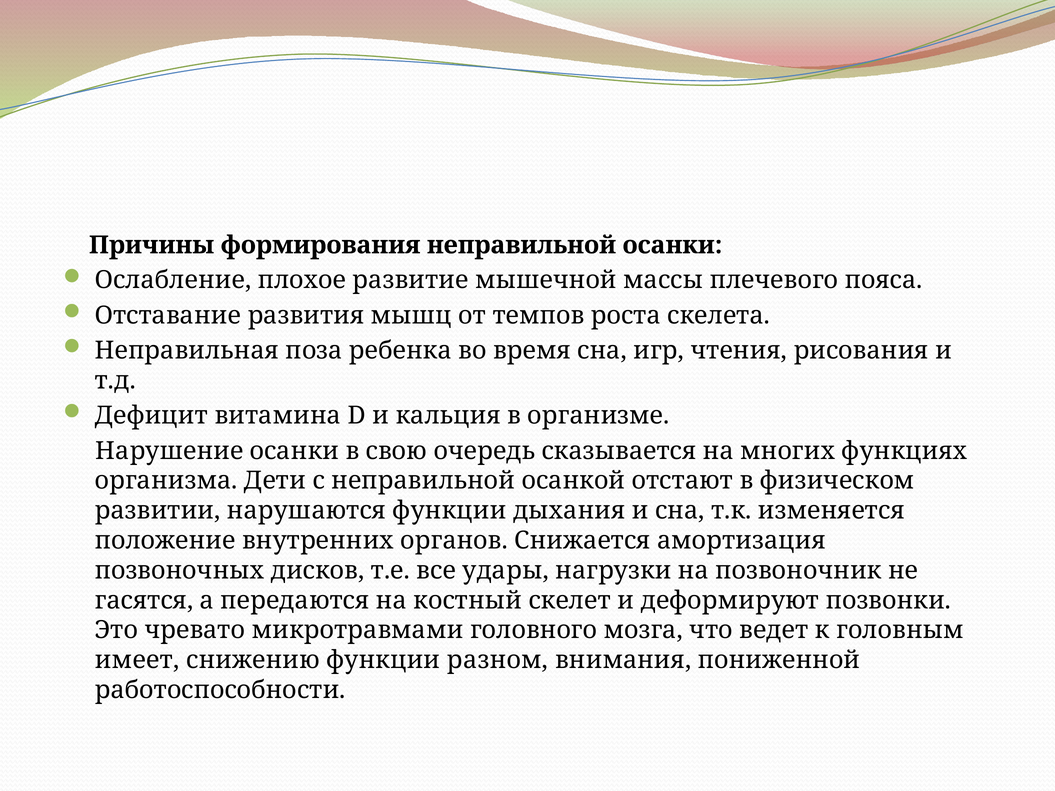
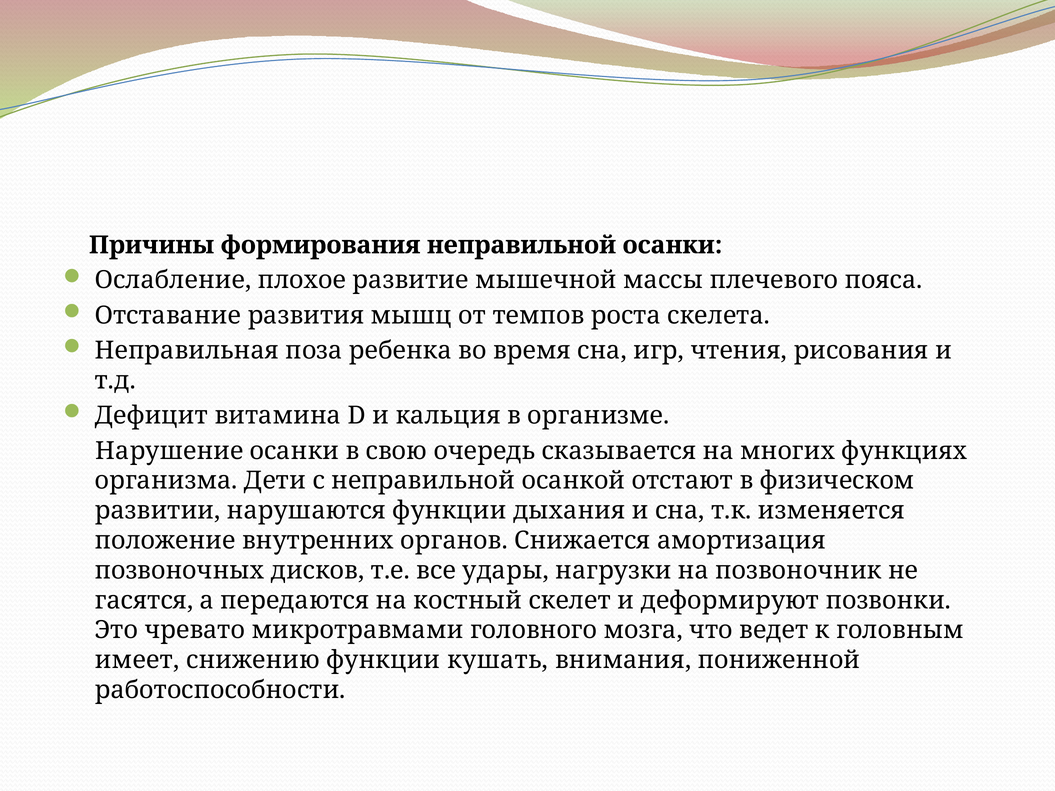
разном: разном -> кушать
